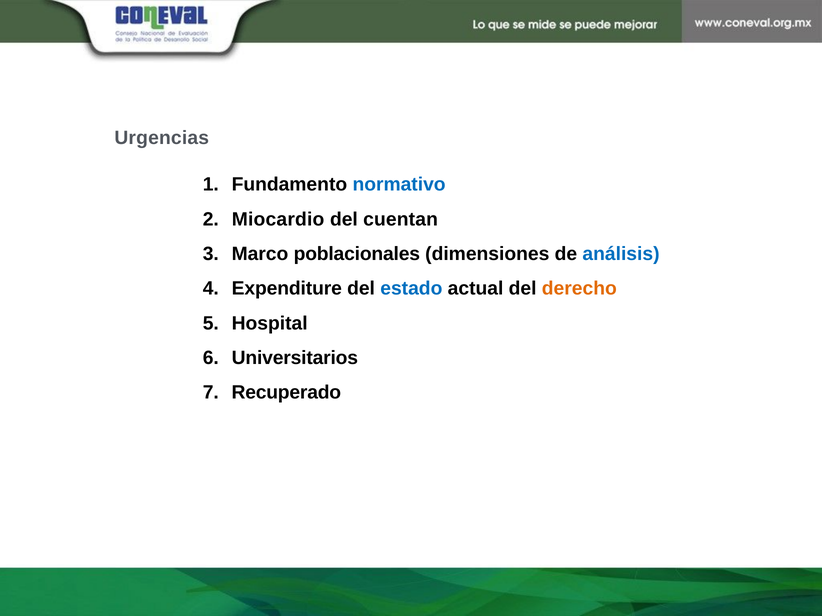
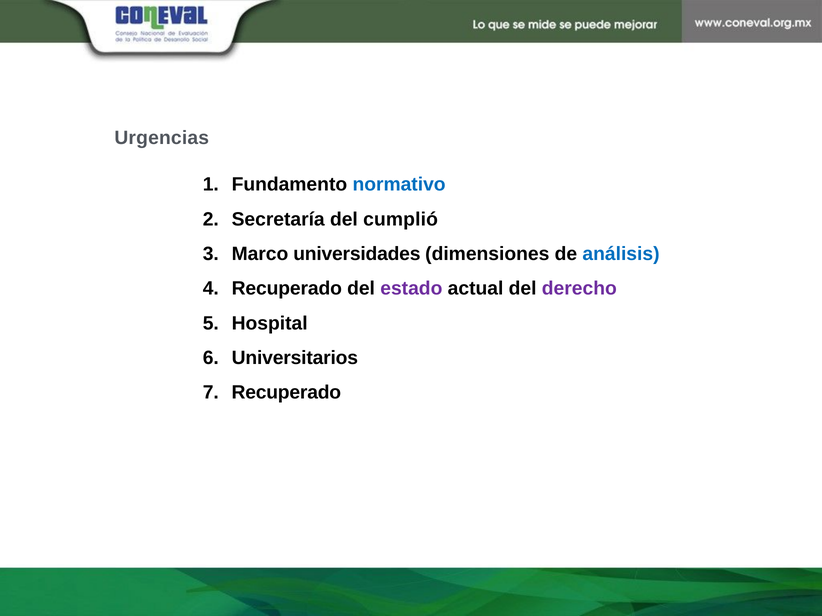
Miocardio: Miocardio -> Secretaría
cuentan: cuentan -> cumplió
poblacionales: poblacionales -> universidades
Expenditure at (287, 289): Expenditure -> Recuperado
estado colour: blue -> purple
derecho colour: orange -> purple
